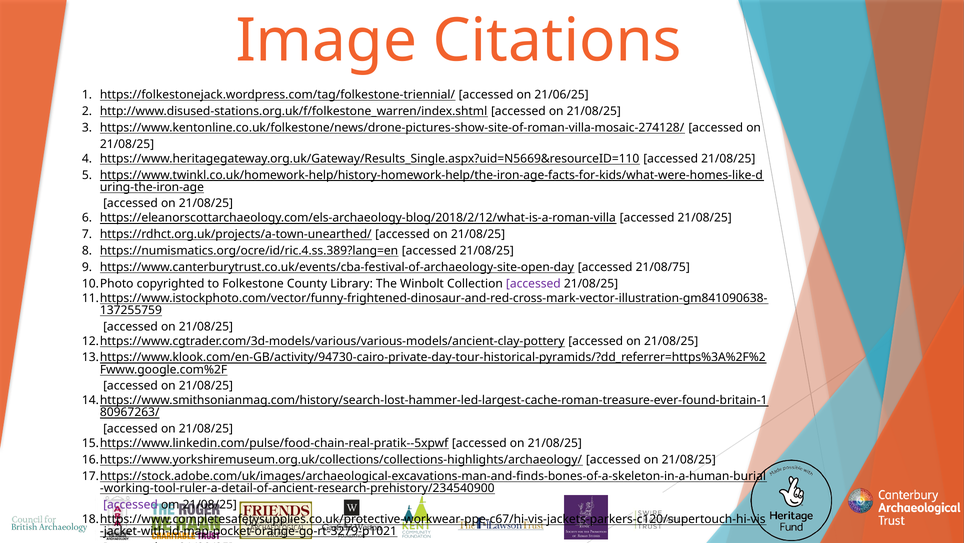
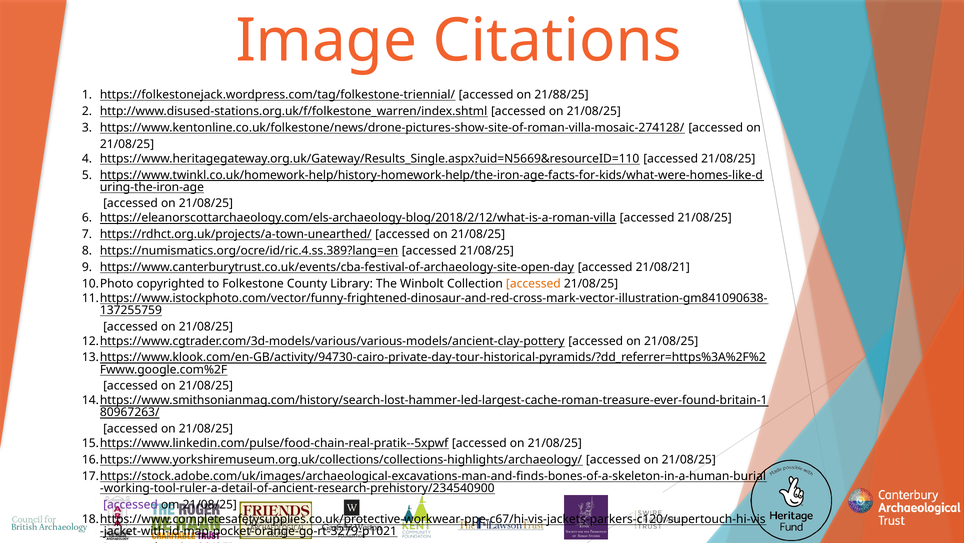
21/06/25: 21/06/25 -> 21/88/25
21/08/75: 21/08/75 -> 21/08/21
accessed at (533, 283) colour: purple -> orange
